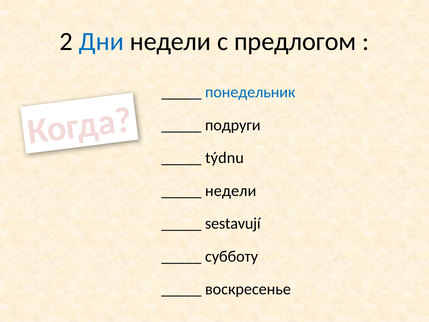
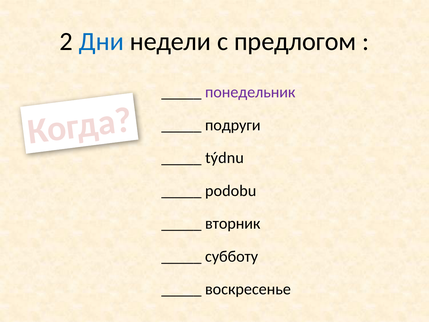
понедельник colour: blue -> purple
недели at (231, 191): недели -> podobu
sestavují: sestavují -> вторник
